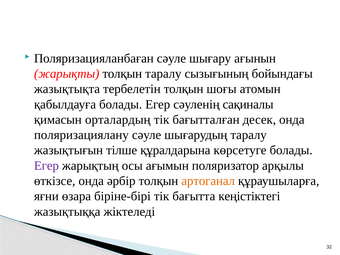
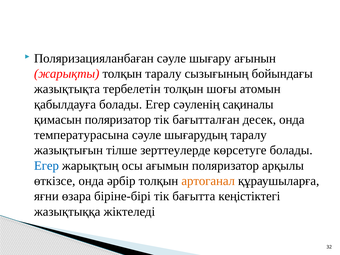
қимасын орталардың: орталардың -> поляризатор
поляризациялану: поляризациялану -> температурасына
құралдарына: құралдарына -> зерттеулерде
Егер at (46, 166) colour: purple -> blue
